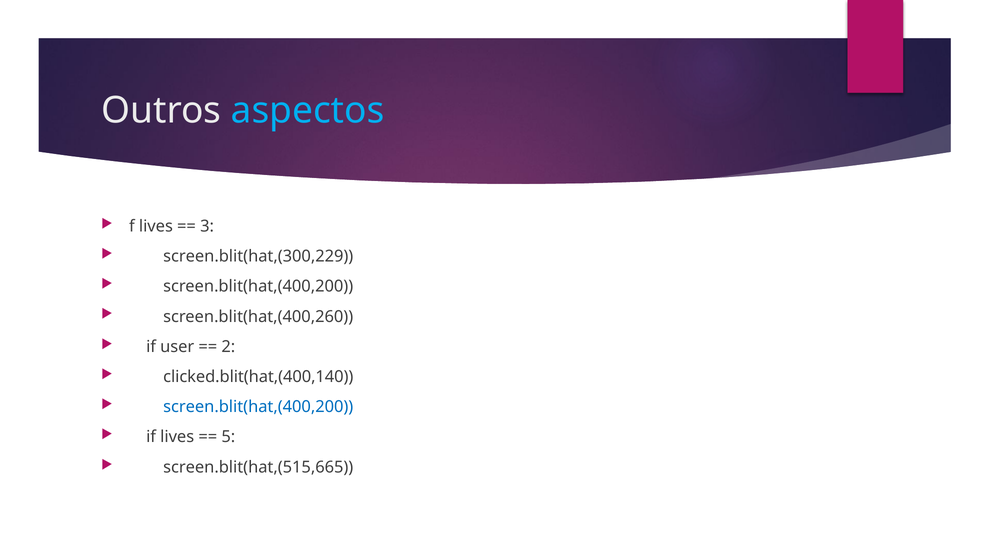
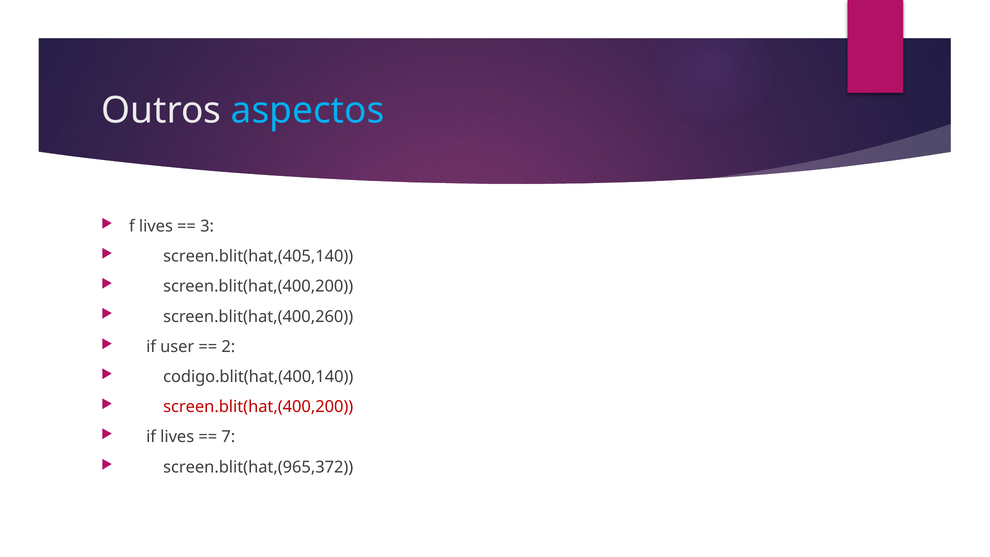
screen.blit(hat,(300,229: screen.blit(hat,(300,229 -> screen.blit(hat,(405,140
clicked.blit(hat,(400,140: clicked.blit(hat,(400,140 -> codigo.blit(hat,(400,140
screen.blit(hat,(400,200 at (258, 407) colour: blue -> red
5: 5 -> 7
screen.blit(hat,(515,665: screen.blit(hat,(515,665 -> screen.blit(hat,(965,372
